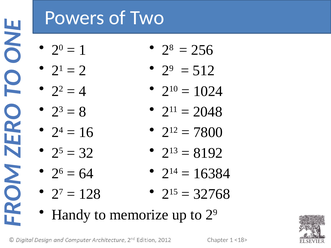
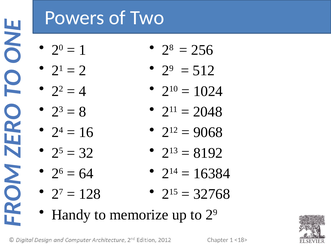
7800: 7800 -> 9068
